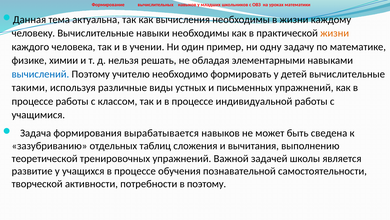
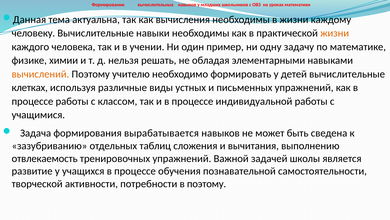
вычислений colour: blue -> orange
такими: такими -> клетках
теоретической: теоретической -> отвлекаемость
